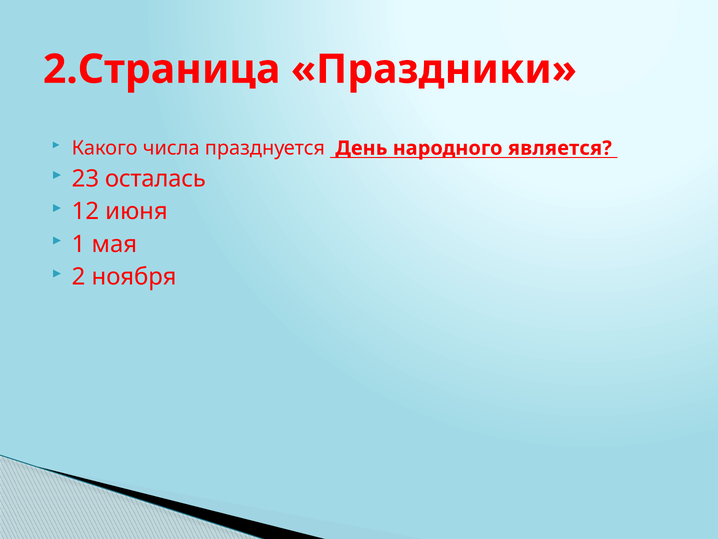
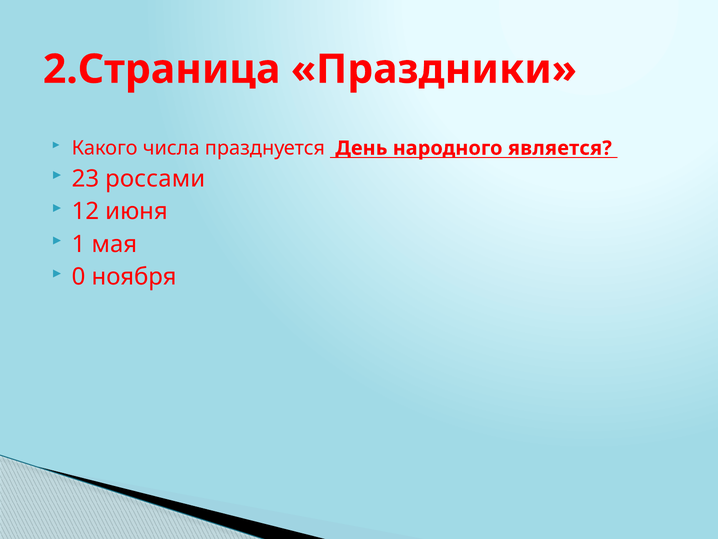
осталась: осталась -> россами
2: 2 -> 0
